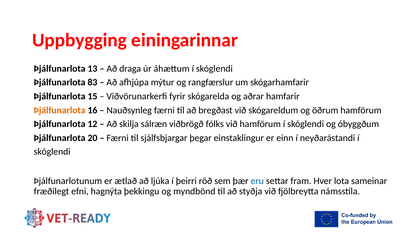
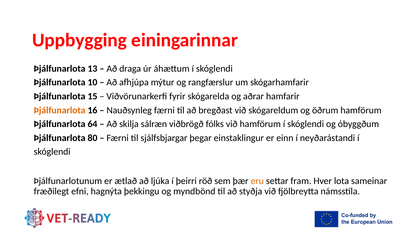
83: 83 -> 10
12: 12 -> 64
20: 20 -> 80
eru colour: blue -> orange
